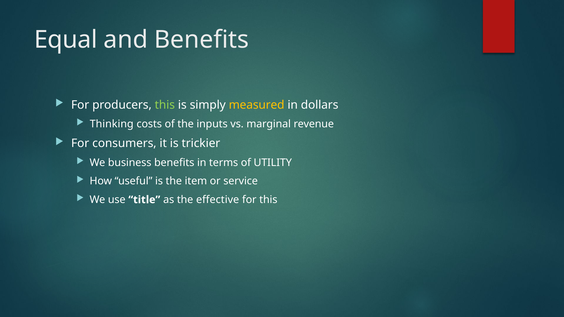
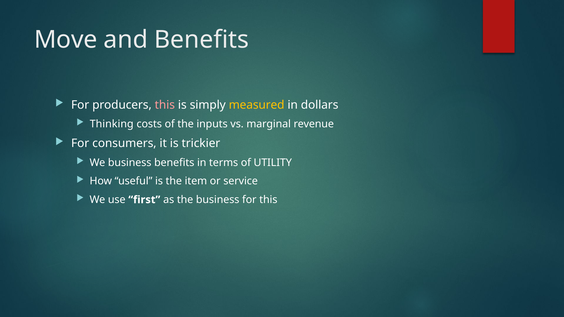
Equal: Equal -> Move
this at (165, 105) colour: light green -> pink
title: title -> first
the effective: effective -> business
